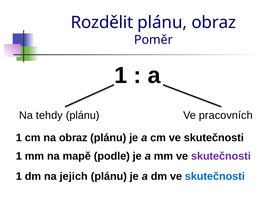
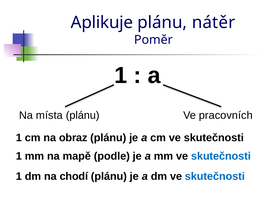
Rozdělit: Rozdělit -> Aplikuje
plánu obraz: obraz -> nátěr
tehdy: tehdy -> místa
skutečnosti at (221, 156) colour: purple -> blue
jejich: jejich -> chodí
